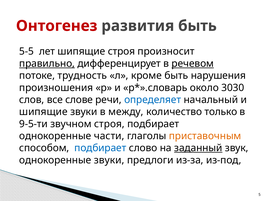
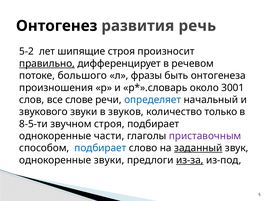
Онтогенез colour: red -> black
развития быть: быть -> речь
5-5: 5-5 -> 5-2
речевом underline: present -> none
трудность: трудность -> большого
кроме: кроме -> фразы
нарушения: нарушения -> онтогенеза
3030: 3030 -> 3001
шипящие at (43, 111): шипящие -> звукового
между: между -> звуков
9-5-ти: 9-5-ти -> 8-5-ти
приставочным colour: orange -> purple
из-за underline: none -> present
